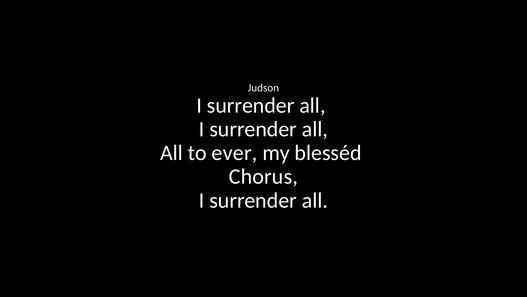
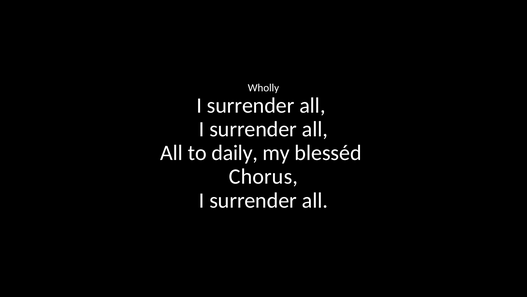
Judson: Judson -> Wholly
ever: ever -> daily
